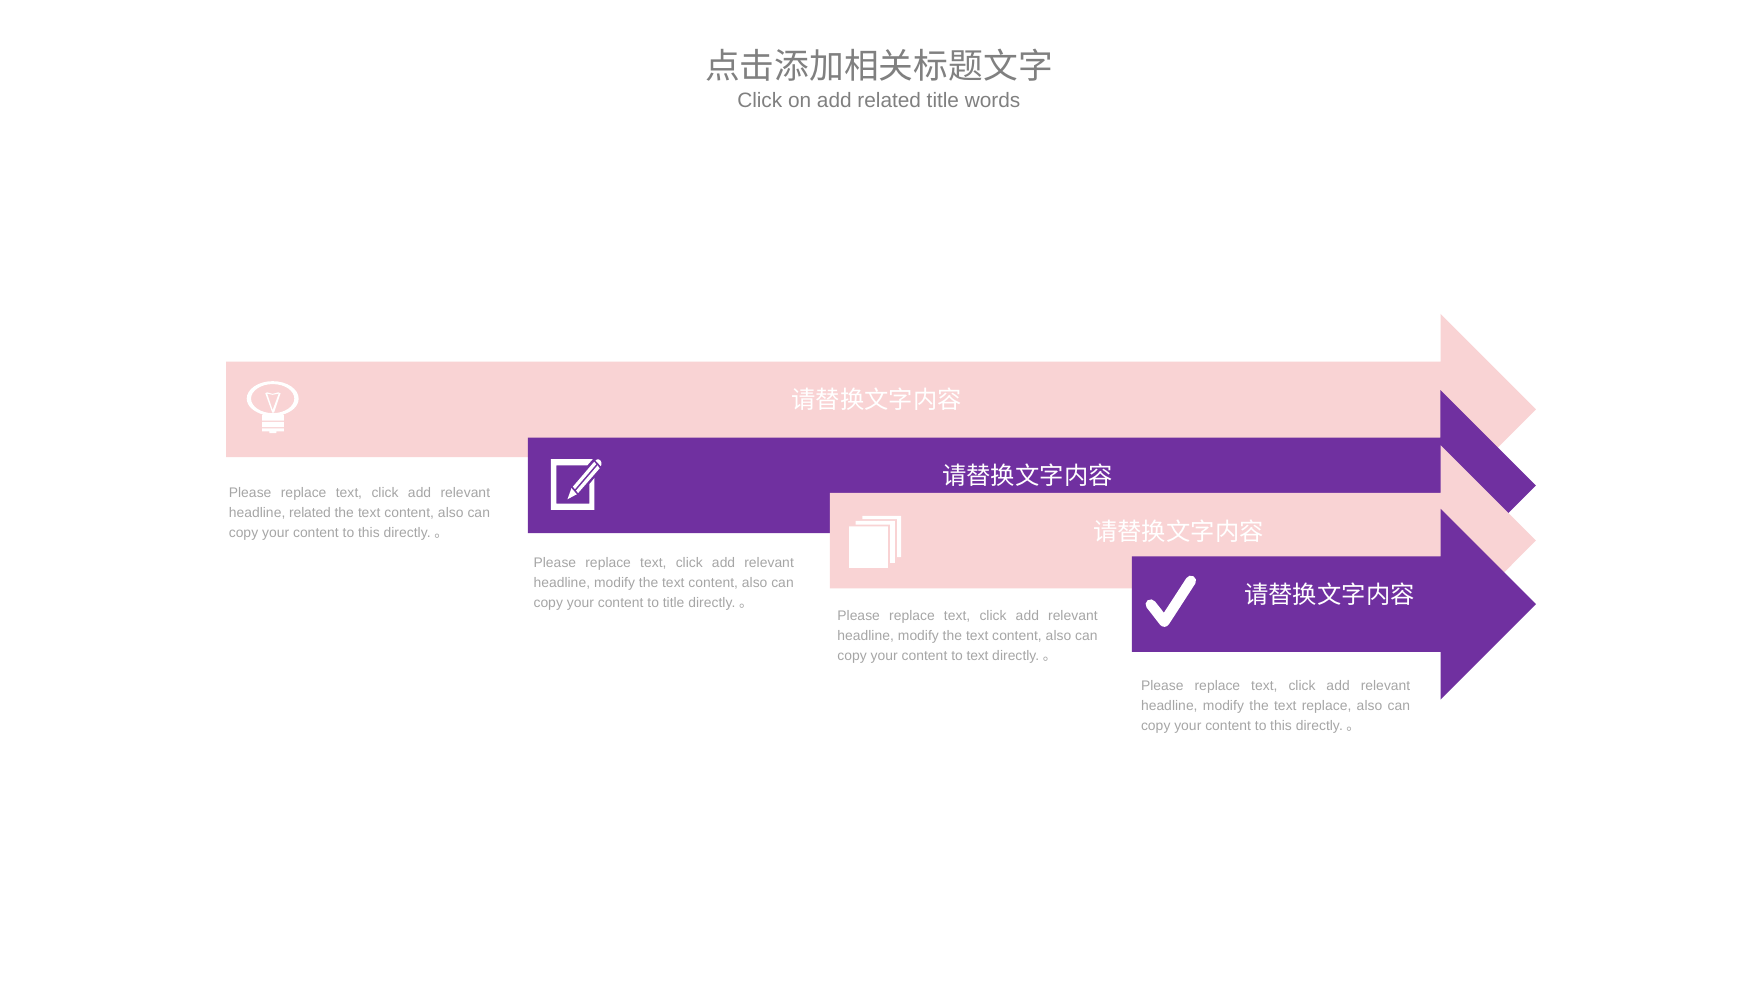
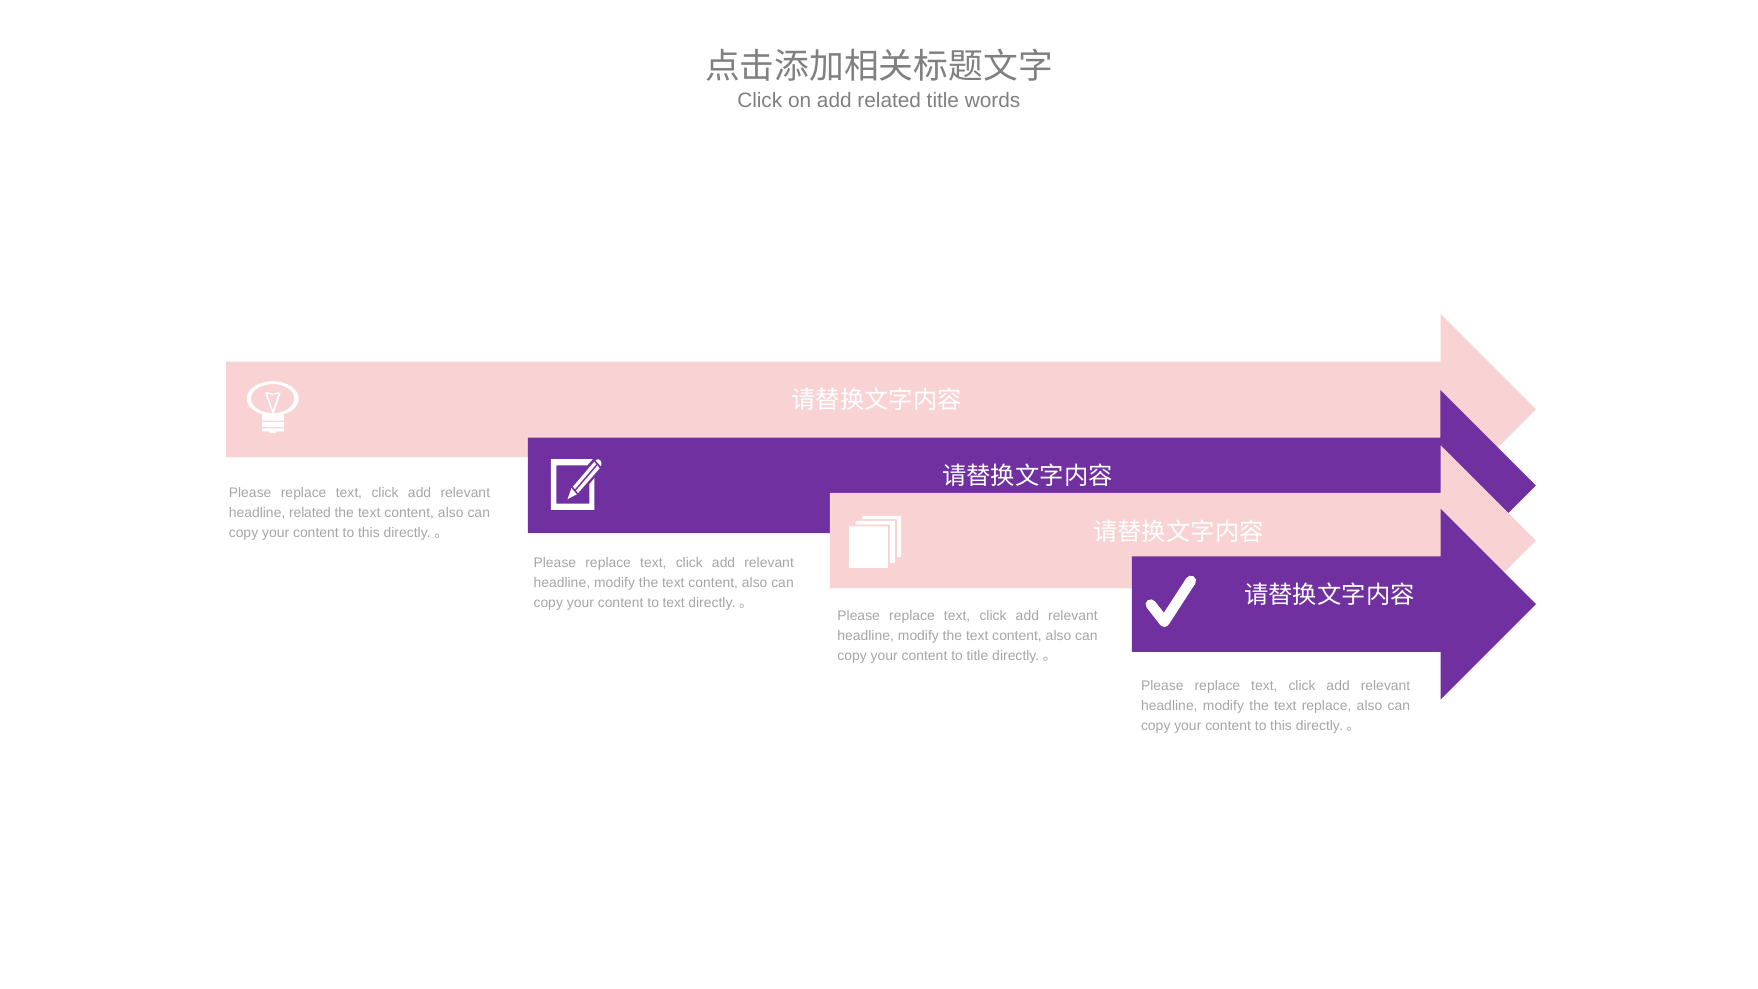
to title: title -> text
to text: text -> title
